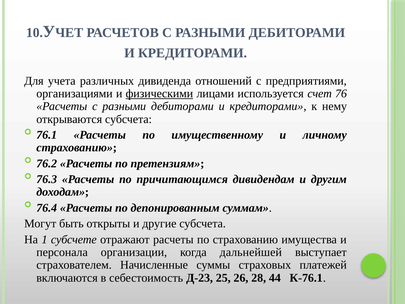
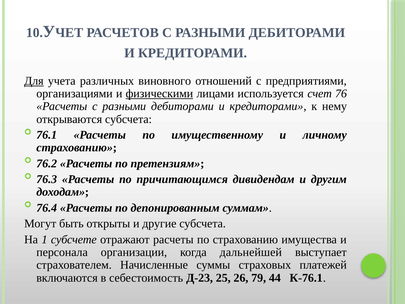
Для underline: none -> present
дивиденда: дивиденда -> виновного
28: 28 -> 79
